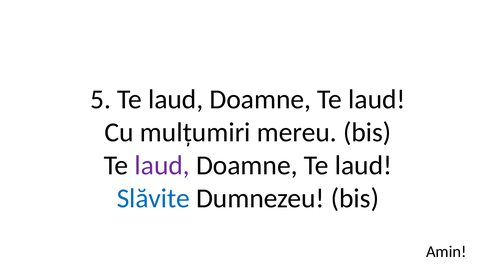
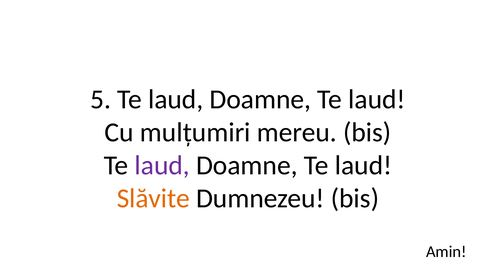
Slăvite colour: blue -> orange
